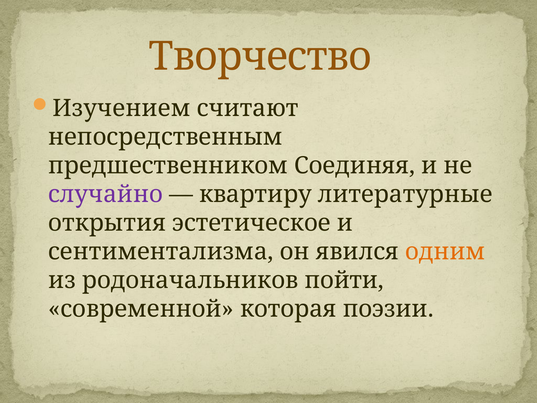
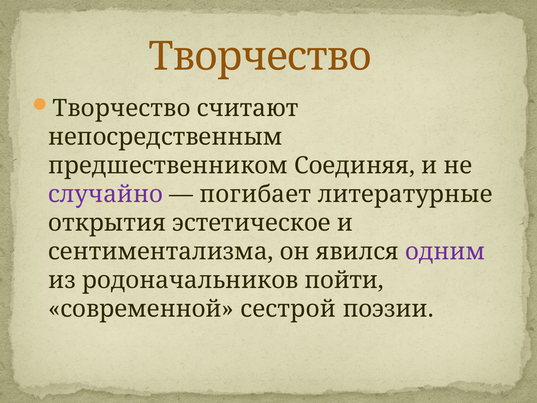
Изучением at (121, 108): Изучением -> Творчество
квартиру: квартиру -> погибает
одним colour: orange -> purple
которая: которая -> сестрой
